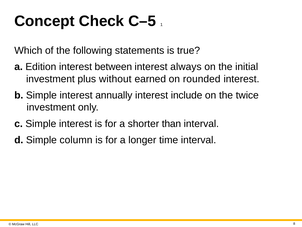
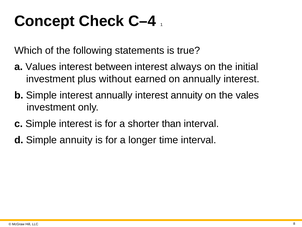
C–5: C–5 -> C–4
Edition: Edition -> Values
on rounded: rounded -> annually
interest include: include -> annuity
twice: twice -> vales
Simple column: column -> annuity
